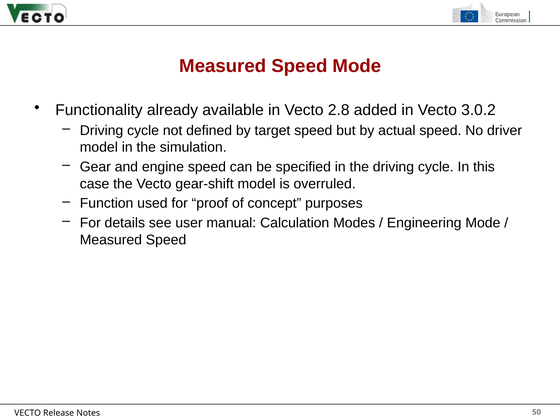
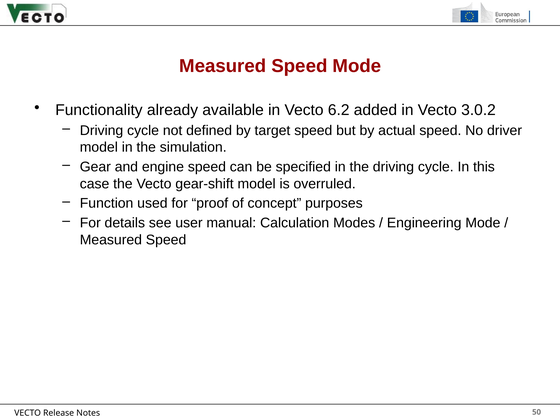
2.8: 2.8 -> 6.2
